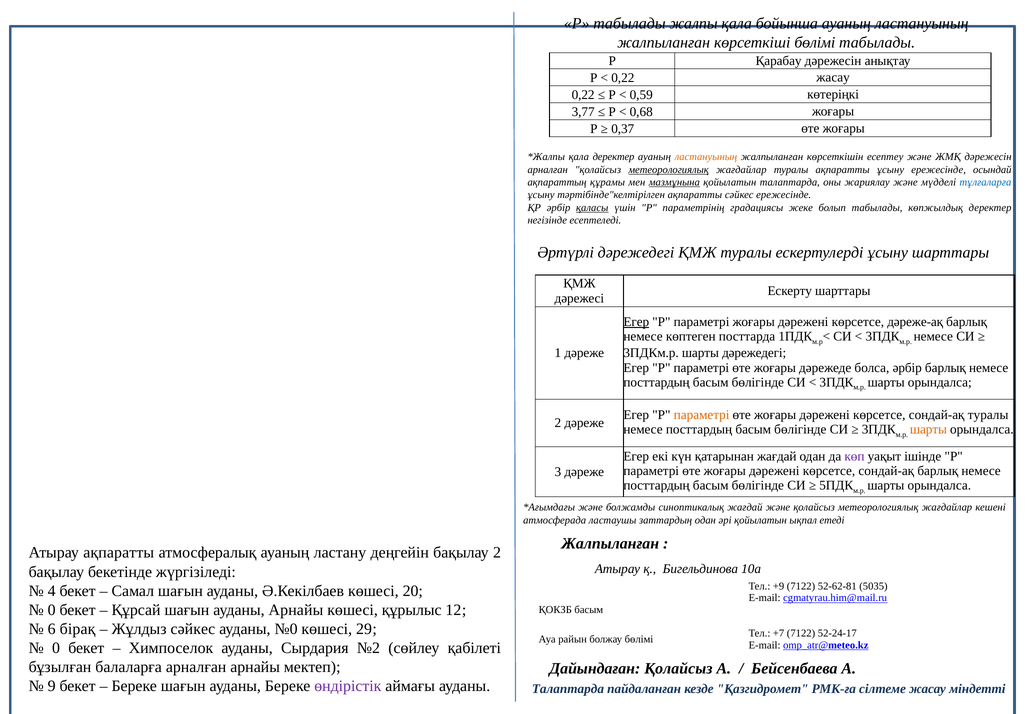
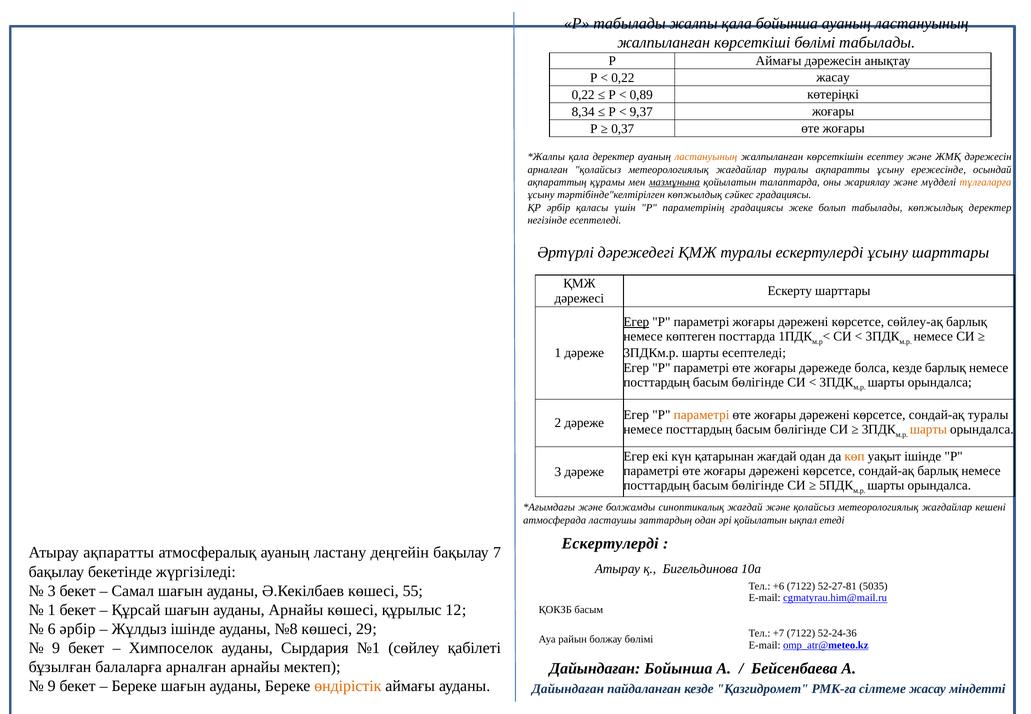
Р Қарабау: Қарабау -> Аймағы
0,59: 0,59 -> 0,89
3,77: 3,77 -> 8,34
0,68: 0,68 -> 9,37
метеорологиялық at (669, 170) underline: present -> none
тұлғаларға colour: blue -> orange
тәртібінде"келтірілген ақпаратты: ақпаратты -> көпжылдық
сәйкес ережесінде: ережесінде -> градациясы
қаласы underline: present -> none
дәреже-ақ: дәреже-ақ -> сөйлеу-ақ
шарты дәрежедегі: дәрежедегі -> есептеледі
болса әрбір: әрбір -> кезде
көп colour: purple -> orange
Жалпыланған at (610, 543): Жалпыланған -> Ескертулерді
бақылау 2: 2 -> 7
+9: +9 -> +6
52-62-81: 52-62-81 -> 52-27-81
4 at (52, 591): 4 -> 3
20: 20 -> 55
0 at (52, 610): 0 -> 1
6 бірақ: бірақ -> әрбір
Жұлдыз сәйкес: сәйкес -> ішінде
№0: №0 -> №8
52-24-17: 52-24-17 -> 52-24-36
0 at (56, 648): 0 -> 9
№2: №2 -> №1
Дайындаған Қолайсыз: Қолайсыз -> Бойынша
өндірістік colour: purple -> orange
Талаптарда at (568, 689): Талаптарда -> Дайындаған
